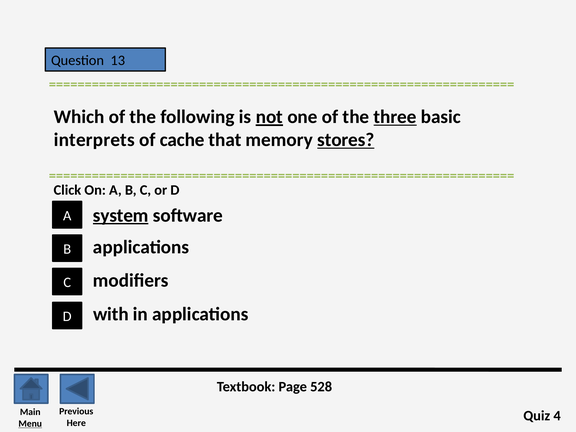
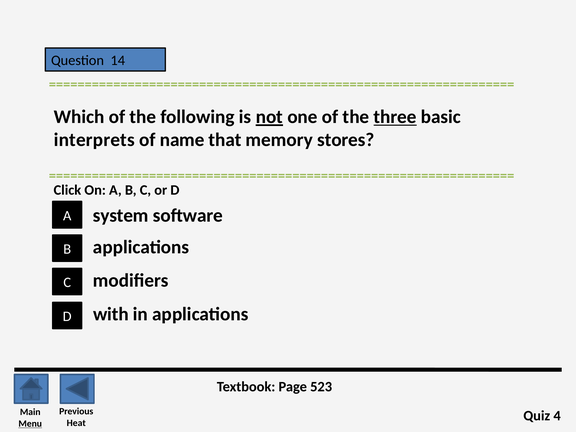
13: 13 -> 14
cache: cache -> name
stores underline: present -> none
system underline: present -> none
528: 528 -> 523
Here: Here -> Heat
